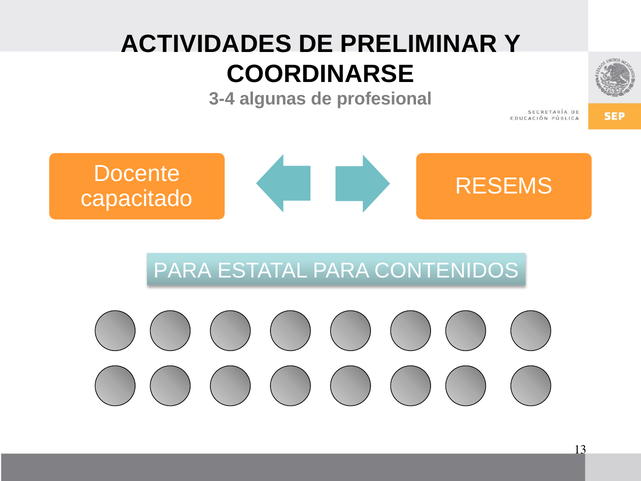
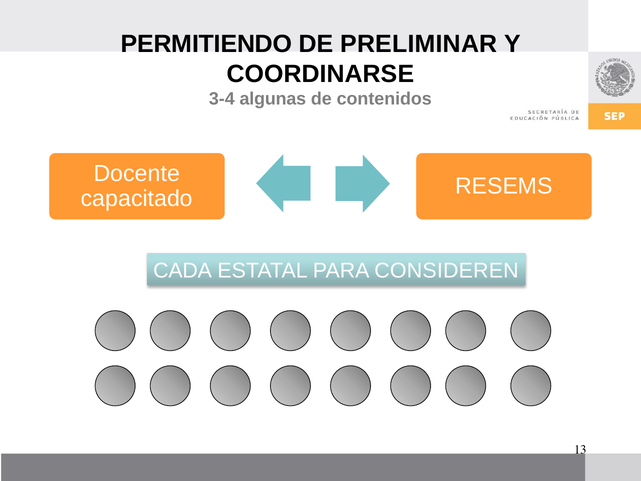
ACTIVIDADES: ACTIVIDADES -> PERMITIENDO
profesional: profesional -> contenidos
PARA at (182, 271): PARA -> CADA
CONTENIDOS: CONTENIDOS -> CONSIDEREN
